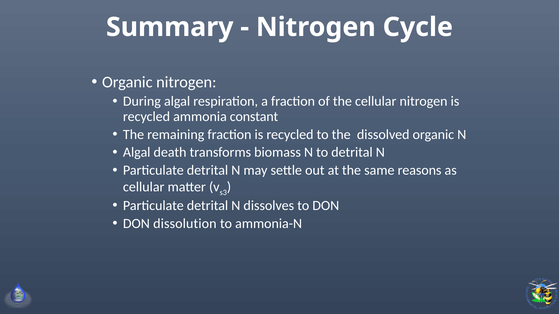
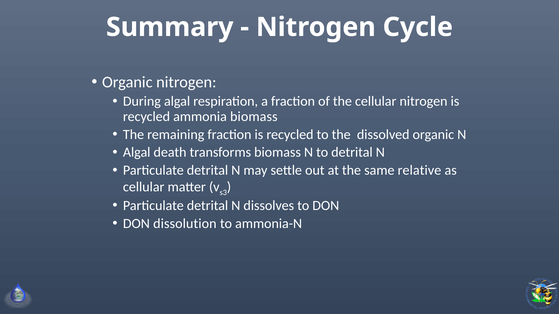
ammonia constant: constant -> biomass
reasons: reasons -> relative
